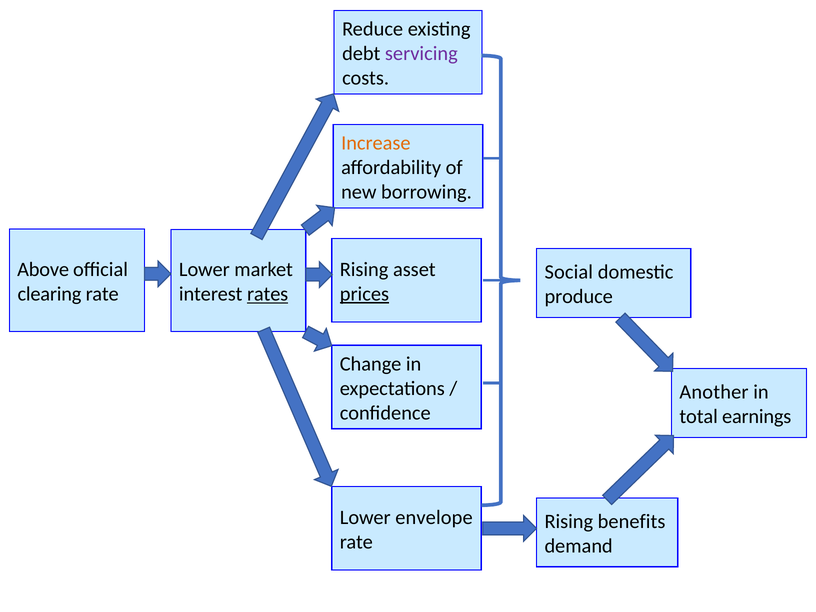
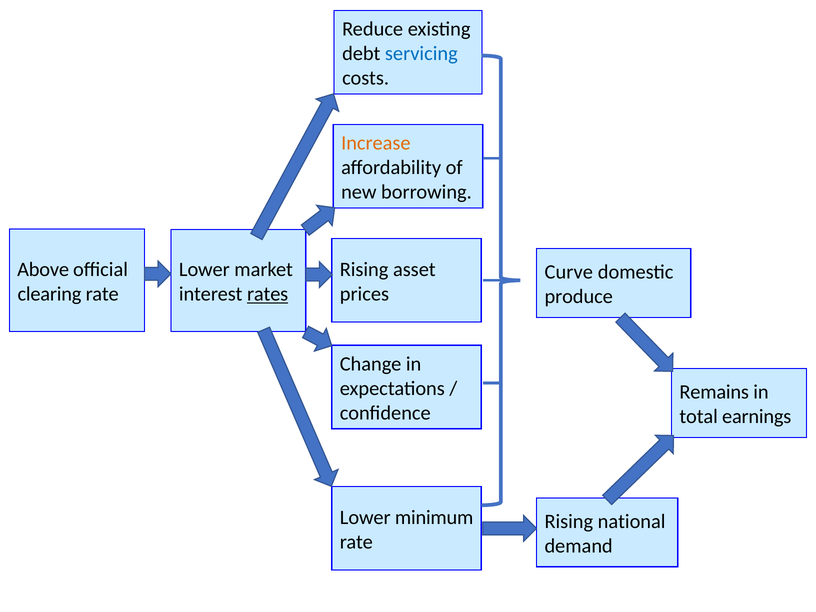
servicing colour: purple -> blue
Social: Social -> Curve
prices underline: present -> none
Another: Another -> Remains
envelope: envelope -> minimum
benefits: benefits -> national
